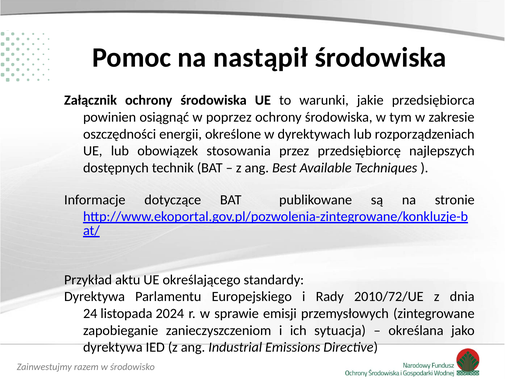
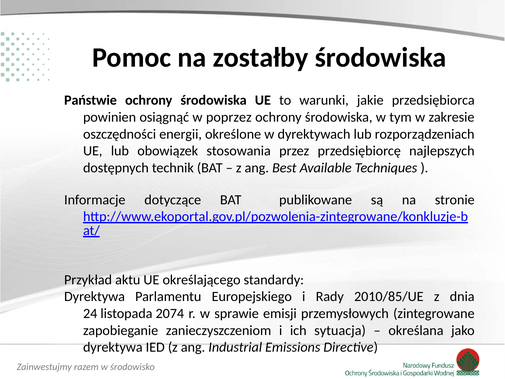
nastąpił: nastąpił -> zostałby
Załącznik: Załącznik -> Państwie
2010/72/UE: 2010/72/UE -> 2010/85/UE
2024: 2024 -> 2074
